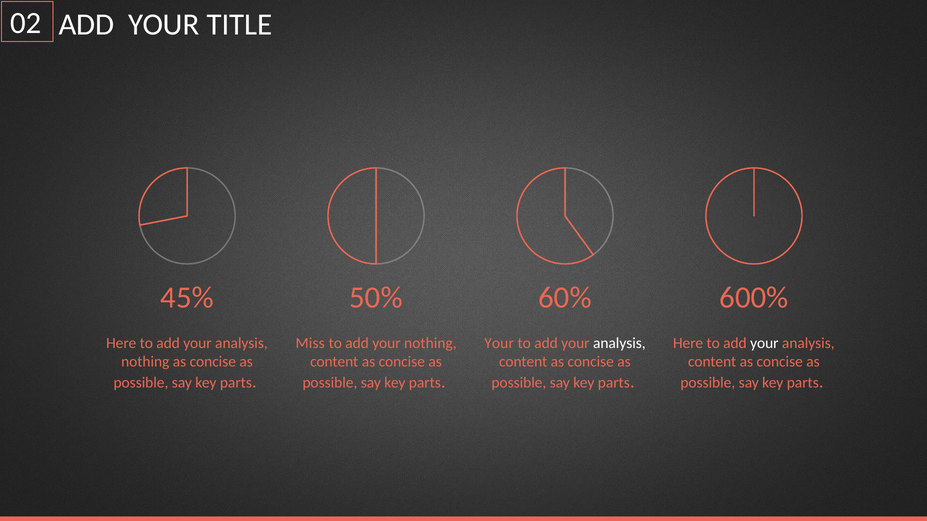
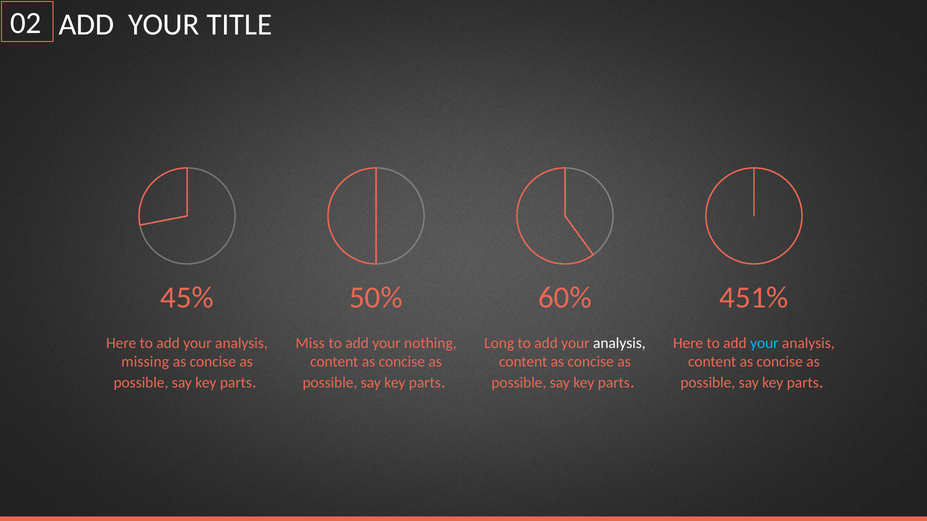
600%: 600% -> 451%
Your at (499, 344): Your -> Long
your at (764, 344) colour: white -> light blue
nothing at (145, 362): nothing -> missing
